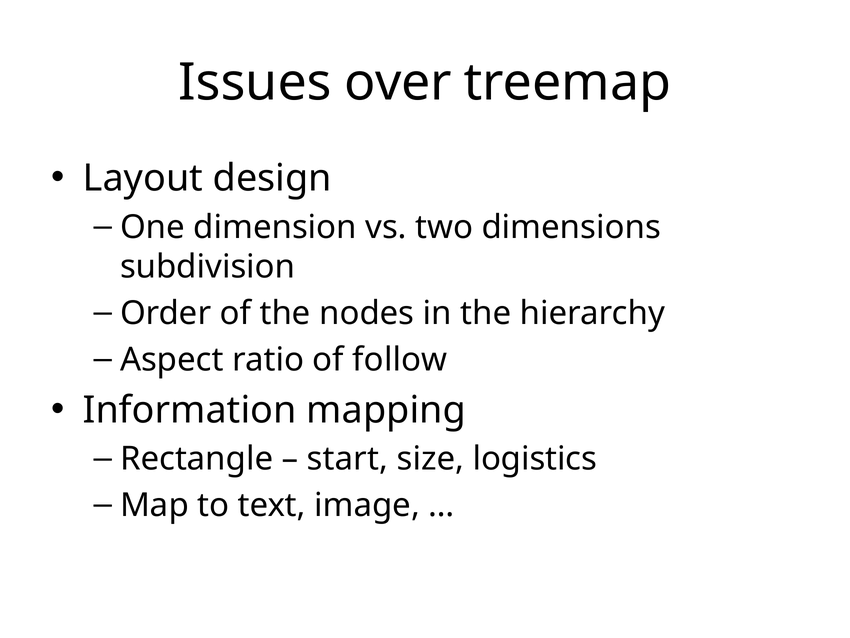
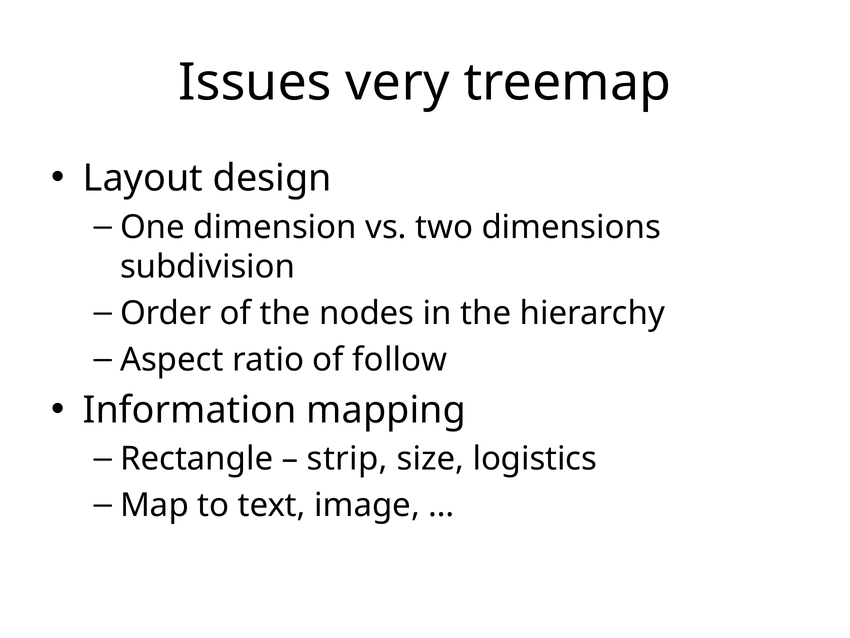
over: over -> very
start: start -> strip
